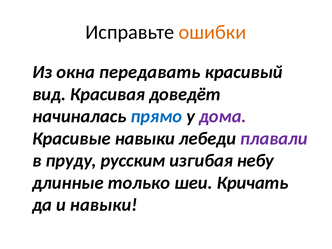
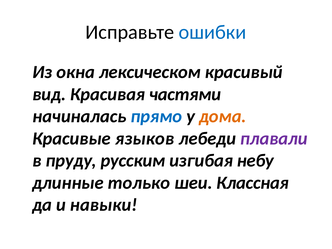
ошибки colour: orange -> blue
передавать: передавать -> лексическом
доведёт: доведёт -> частями
дома colour: purple -> orange
Красивые навыки: навыки -> языков
Кричать: Кричать -> Классная
